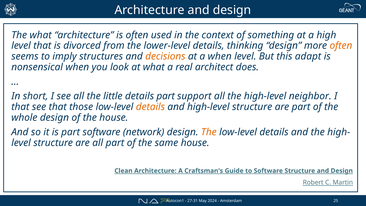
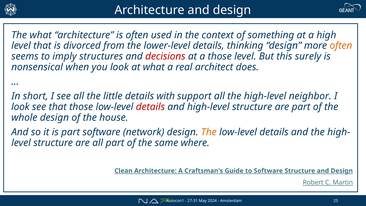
decisions colour: orange -> red
a when: when -> those
adapt: adapt -> surely
details part: part -> with
that at (20, 107): that -> look
details at (150, 107) colour: orange -> red
same house: house -> where
